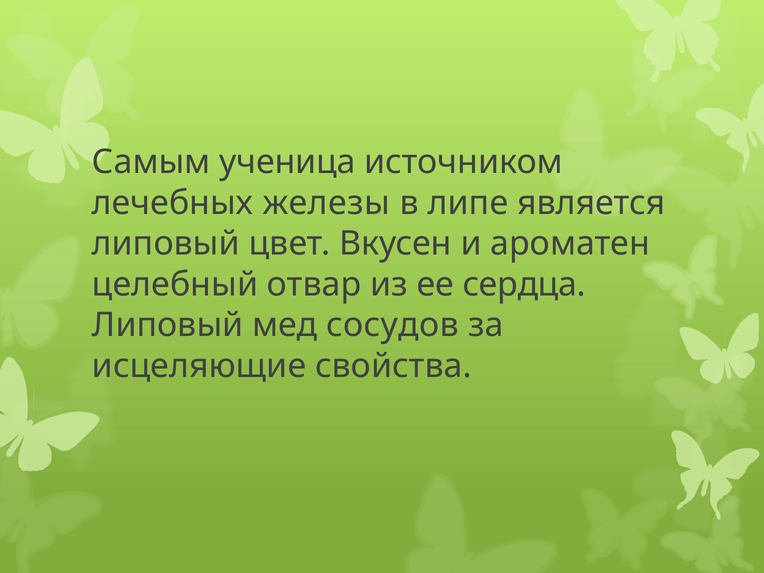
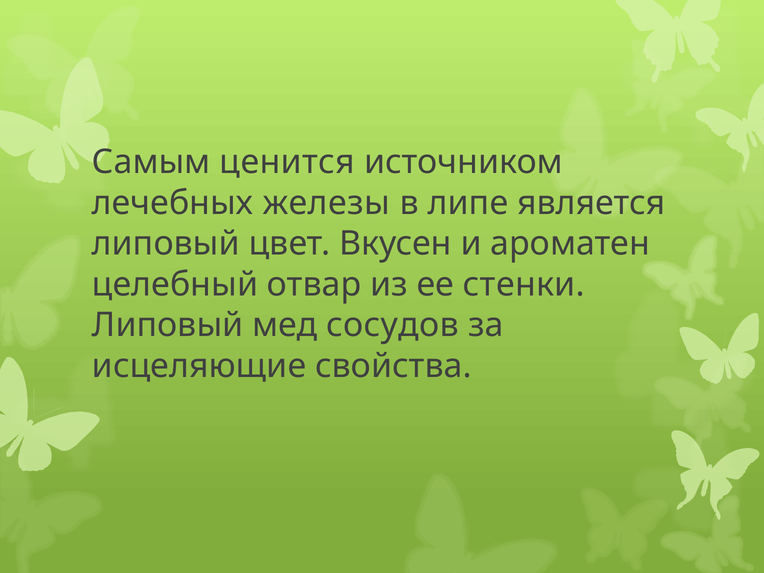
ученица: ученица -> ценится
сердца: сердца -> стенки
